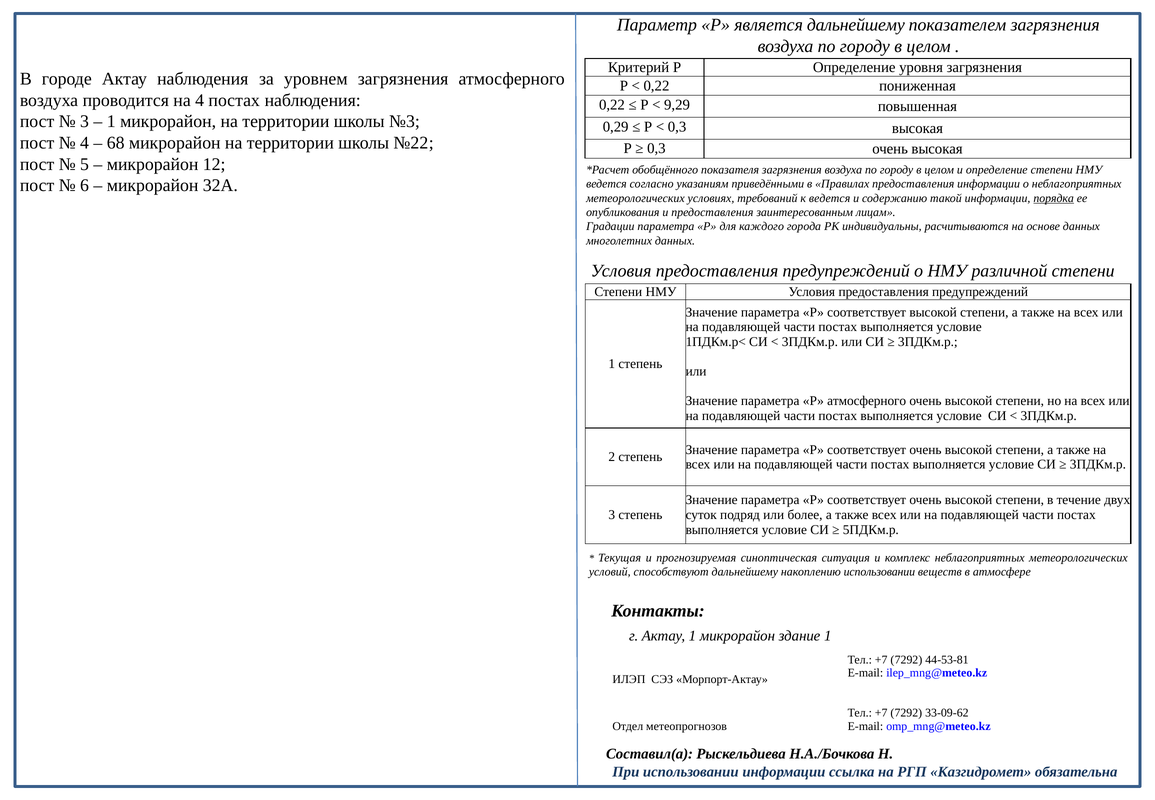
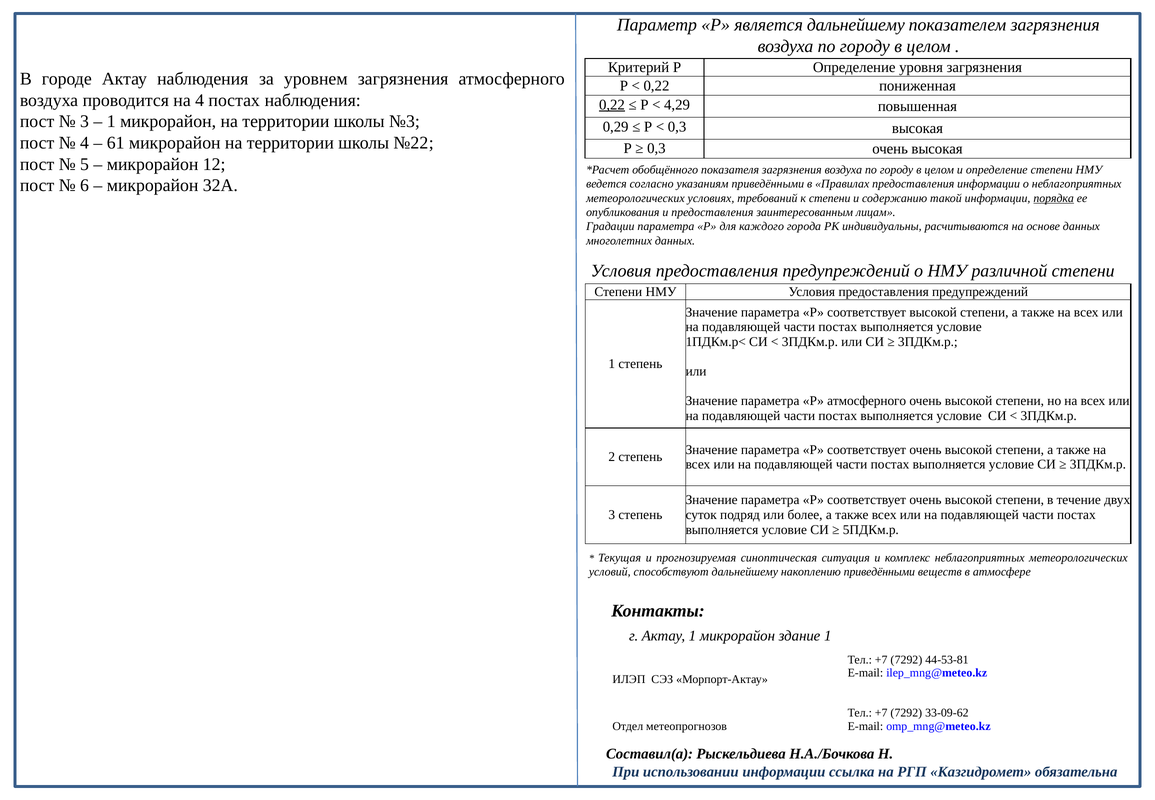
0,22 at (612, 105) underline: none -> present
9,29: 9,29 -> 4,29
68: 68 -> 61
к ведется: ведется -> степени
накоплению использовании: использовании -> приведёнными
